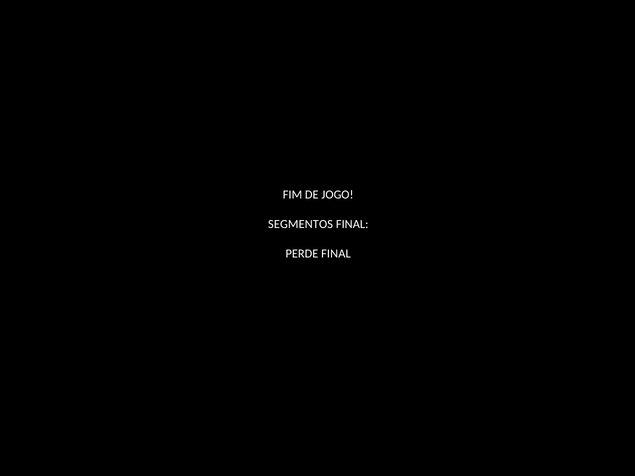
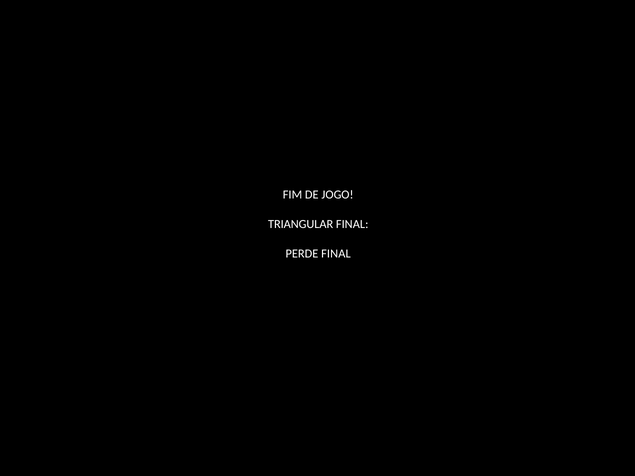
SEGMENTOS: SEGMENTOS -> TRIANGULAR
